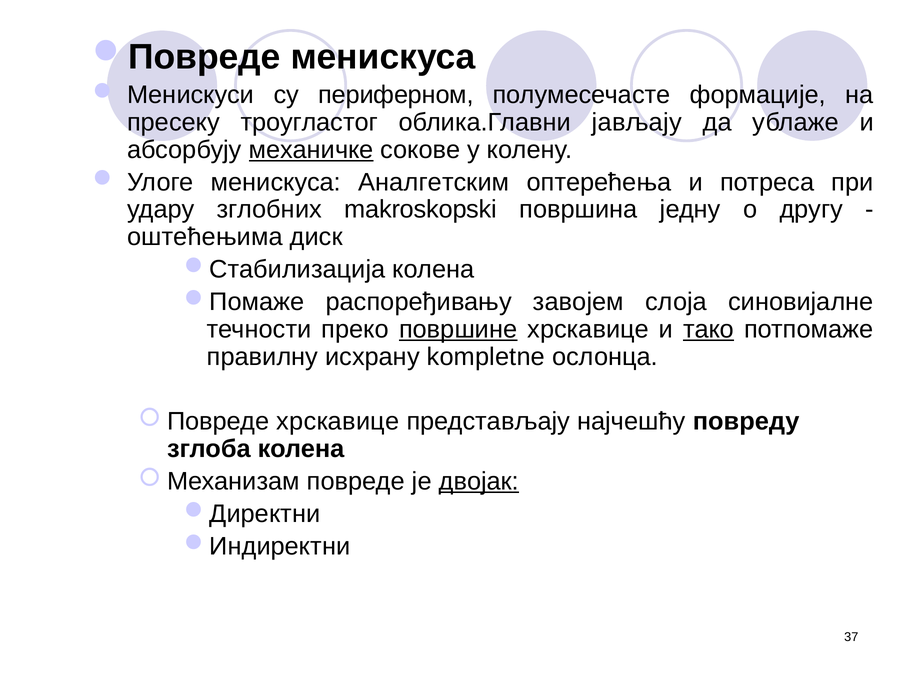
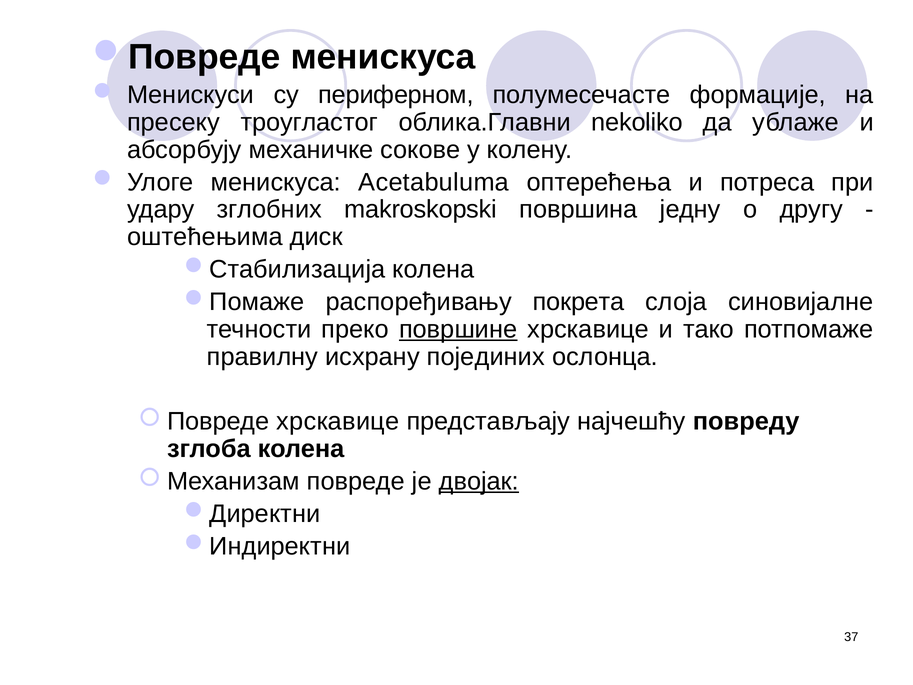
јављају: јављају -> nekoliko
механичке underline: present -> none
Аналгетским: Аналгетским -> Acetabuluma
завојем: завојем -> покрета
тако underline: present -> none
kompletne: kompletne -> појединих
